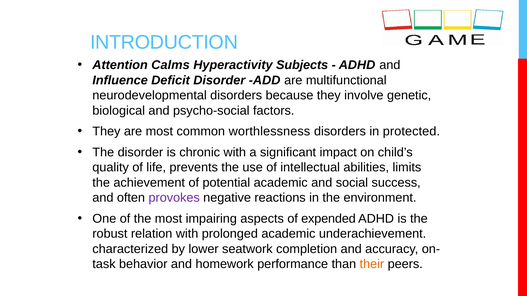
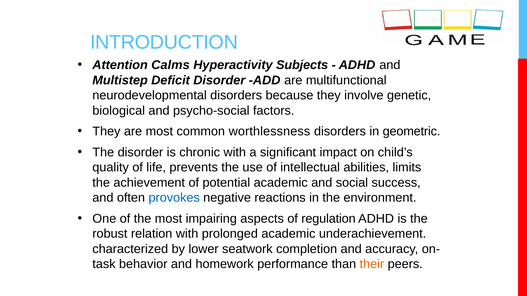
Influence: Influence -> Multistep
protected: protected -> geometric
provokes colour: purple -> blue
expended: expended -> regulation
